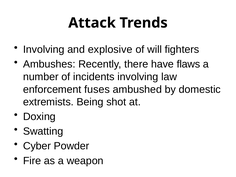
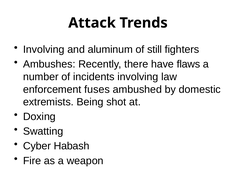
explosive: explosive -> aluminum
will: will -> still
Powder: Powder -> Habash
